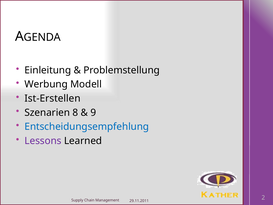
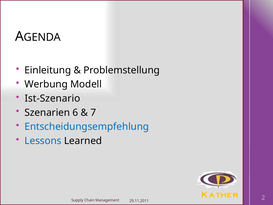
Ist-Erstellen: Ist-Erstellen -> Ist-Szenario
8: 8 -> 6
9: 9 -> 7
Lessons colour: purple -> blue
